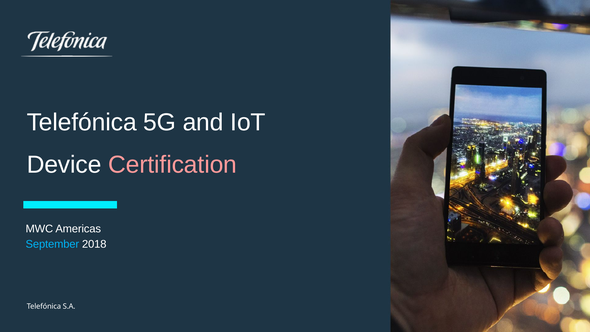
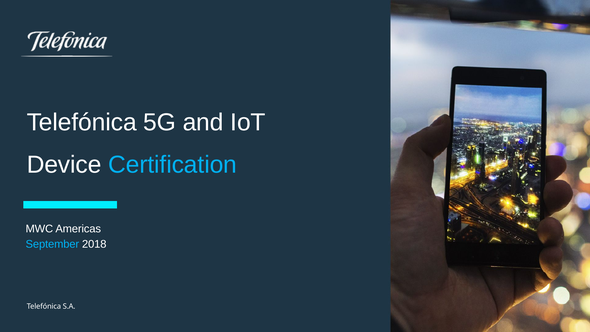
Certification colour: pink -> light blue
